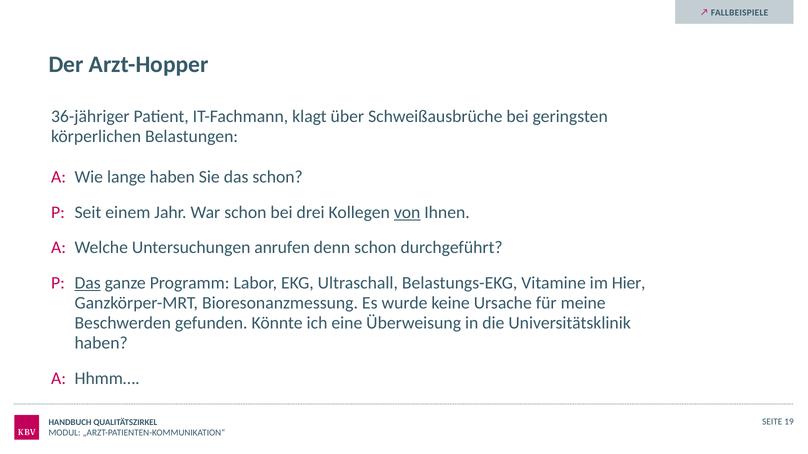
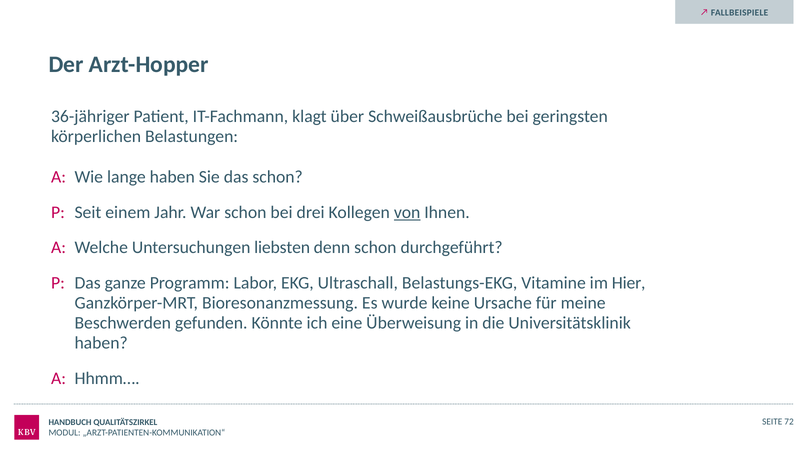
anrufen: anrufen -> liebsten
Das at (88, 283) underline: present -> none
19: 19 -> 72
